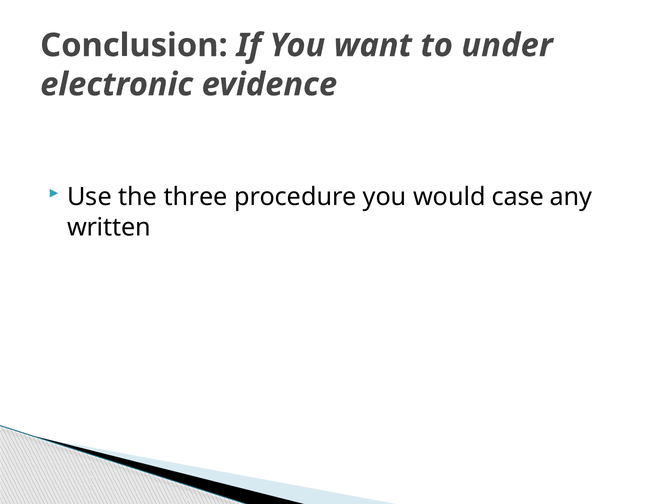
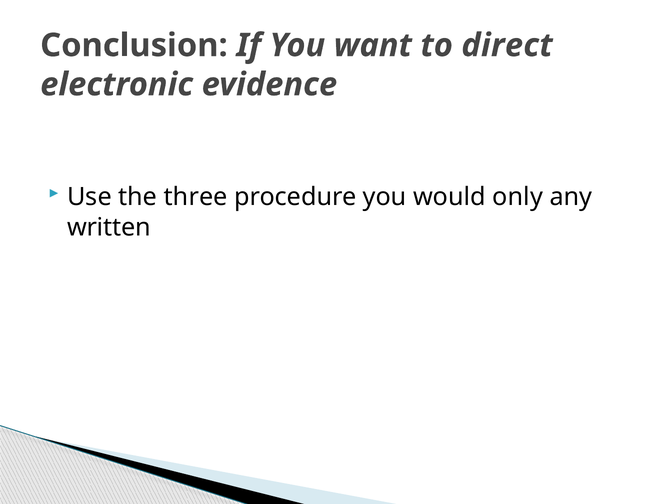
under: under -> direct
case: case -> only
